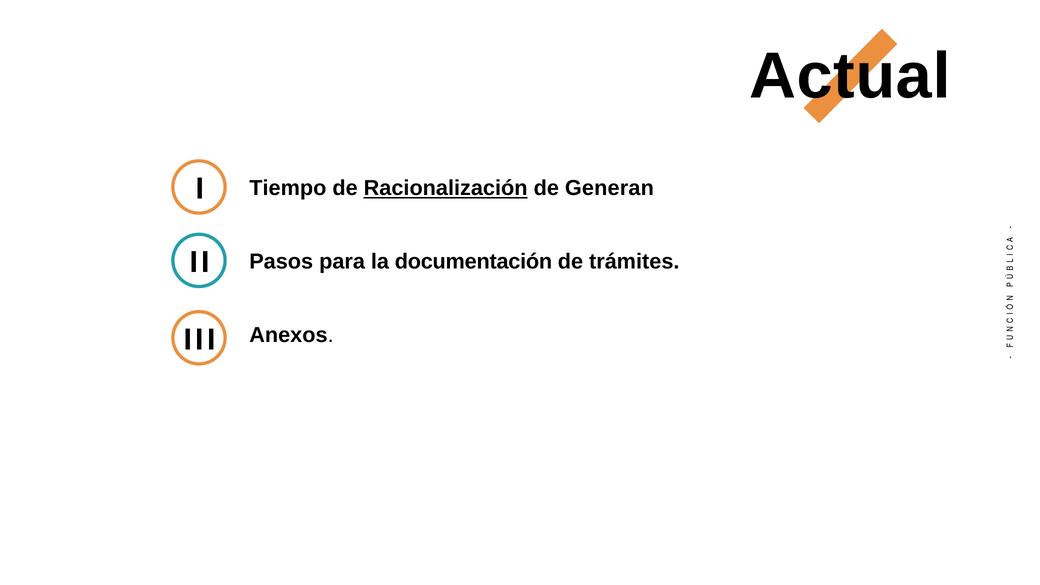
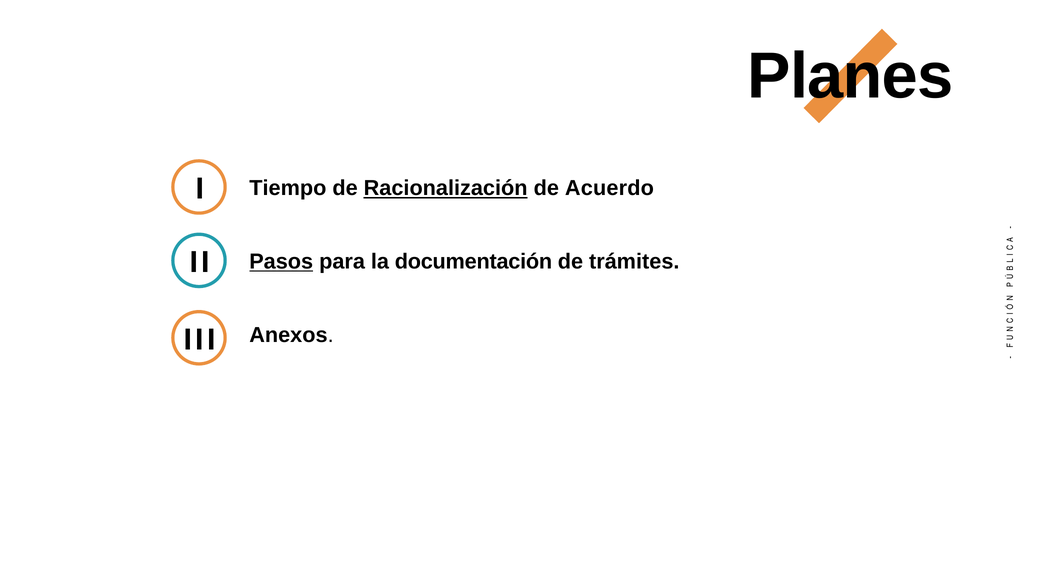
Actual: Actual -> Planes
Generan: Generan -> Acuerdo
Pasos underline: none -> present
